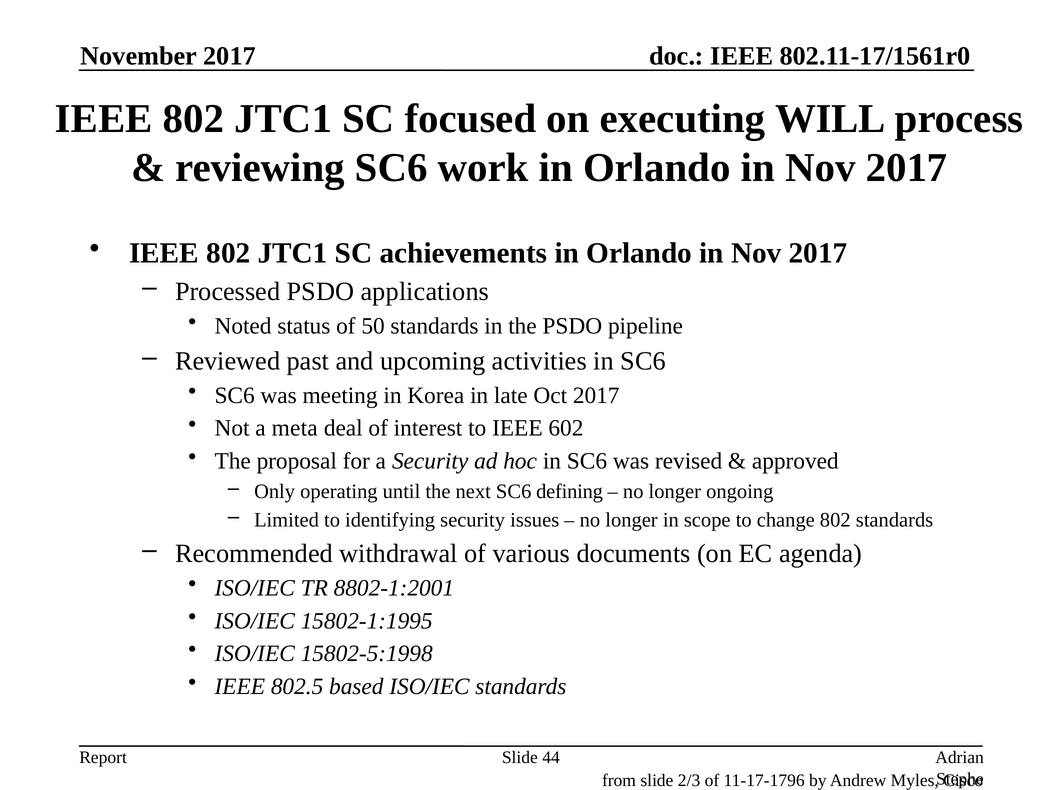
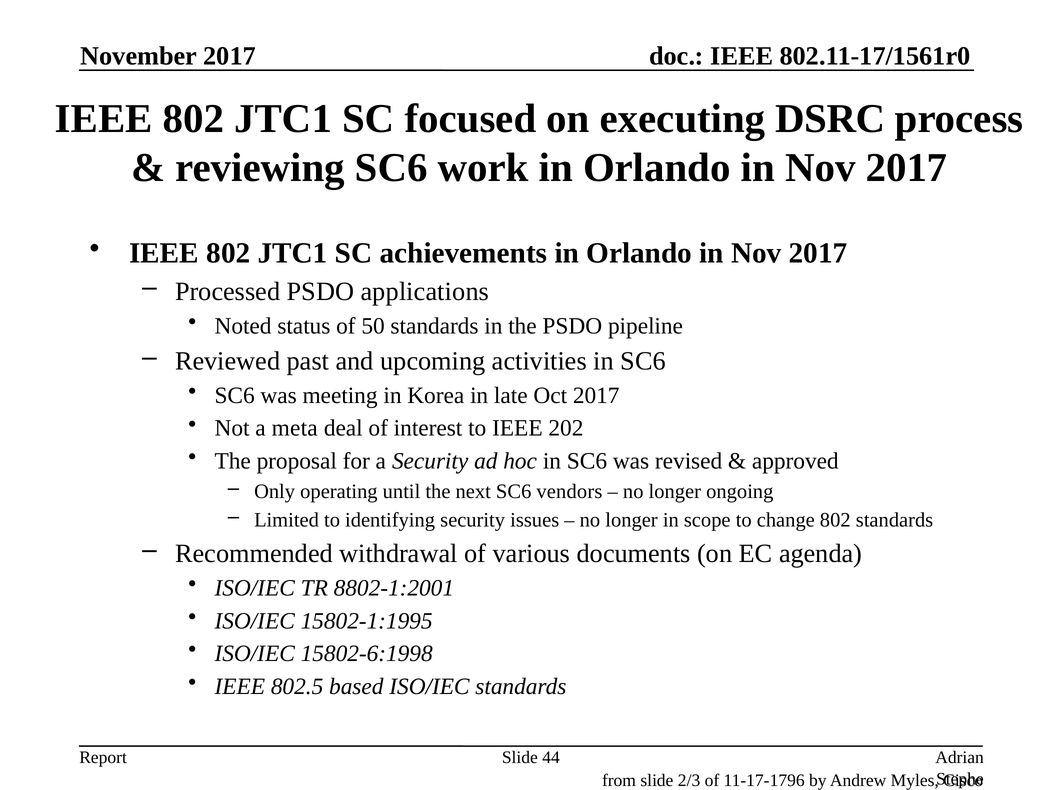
WILL: WILL -> DSRC
602: 602 -> 202
defining: defining -> vendors
15802-5:1998: 15802-5:1998 -> 15802-6:1998
